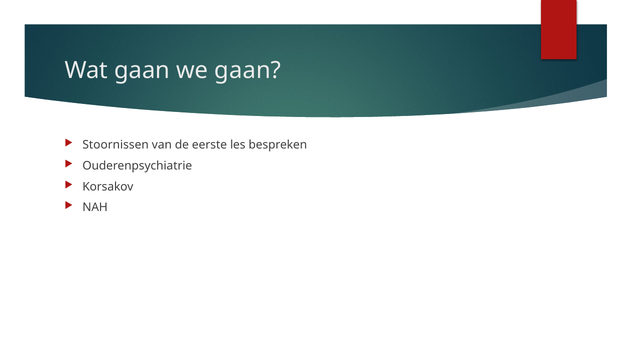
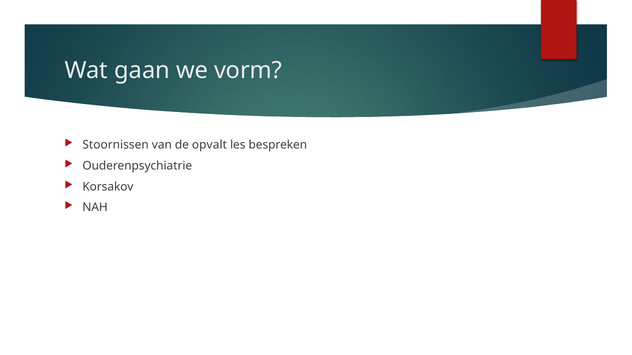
we gaan: gaan -> vorm
eerste: eerste -> opvalt
